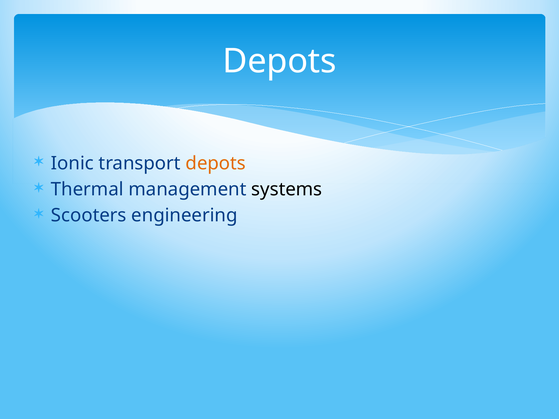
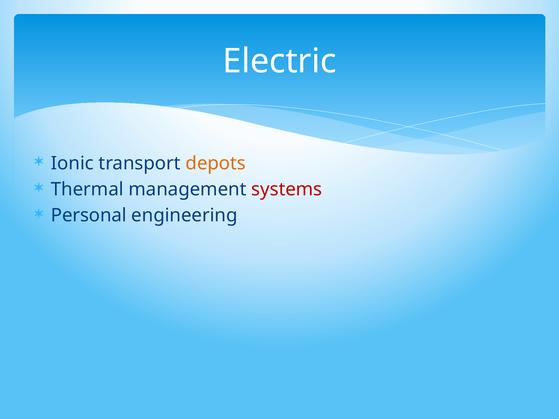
Depots at (280, 61): Depots -> Electric
systems colour: black -> red
Scooters: Scooters -> Personal
